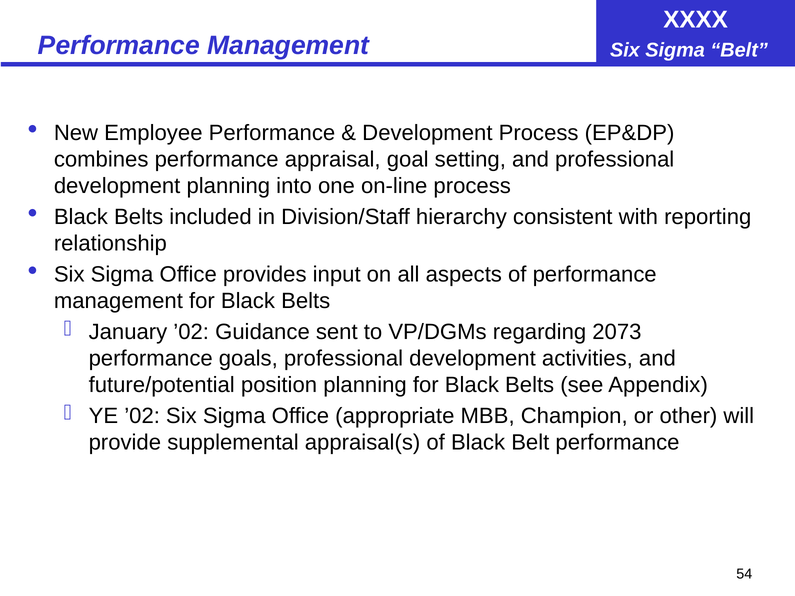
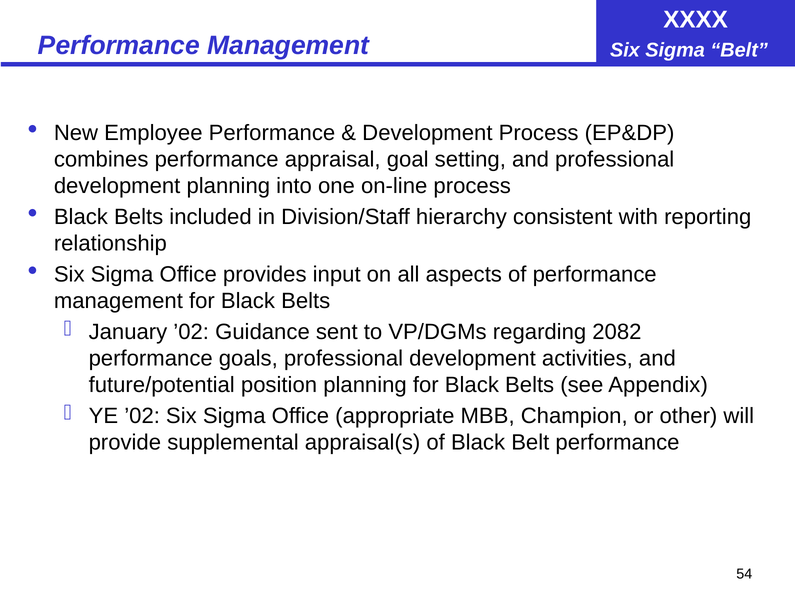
2073: 2073 -> 2082
